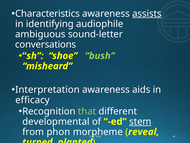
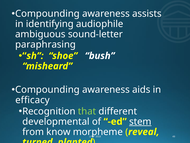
Characteristics at (47, 14): Characteristics -> Compounding
assists underline: present -> none
conversations: conversations -> paraphrasing
bush colour: light green -> white
Interpretation at (47, 89): Interpretation -> Compounding
phon: phon -> know
